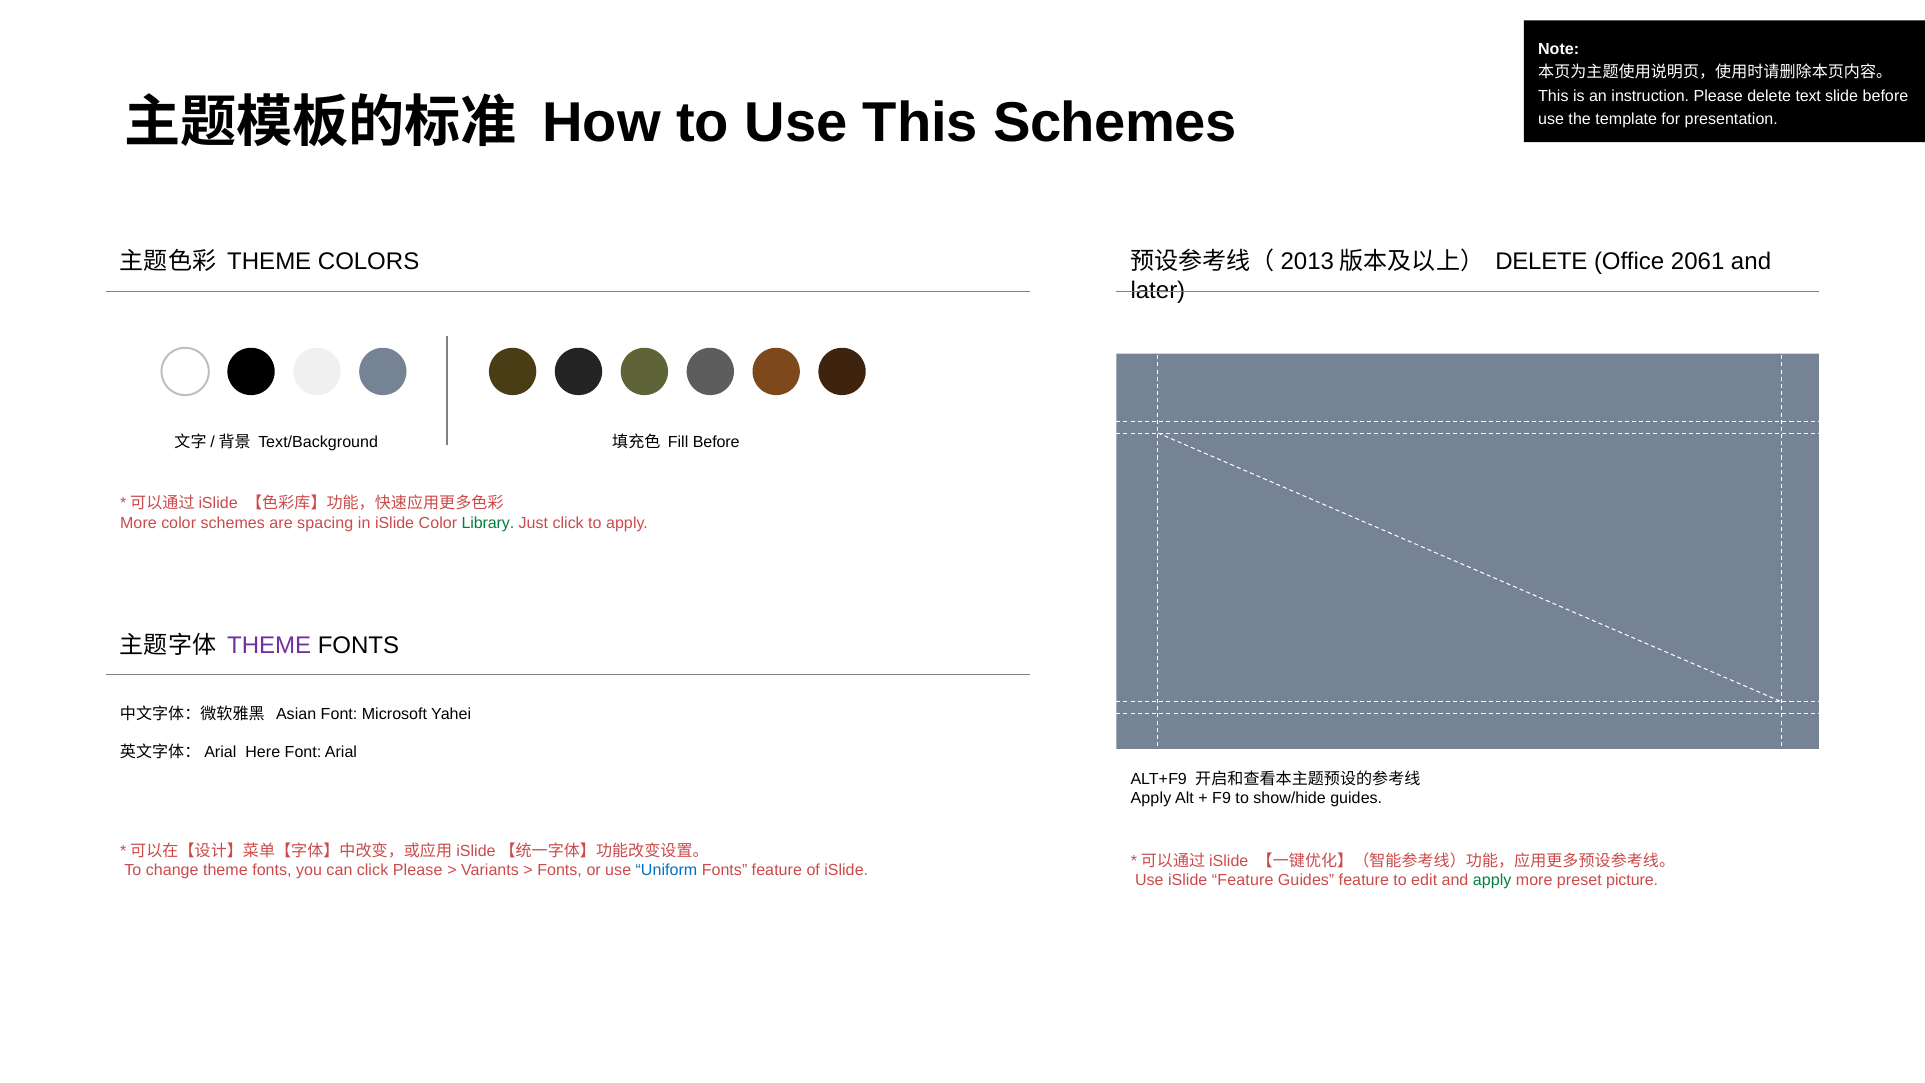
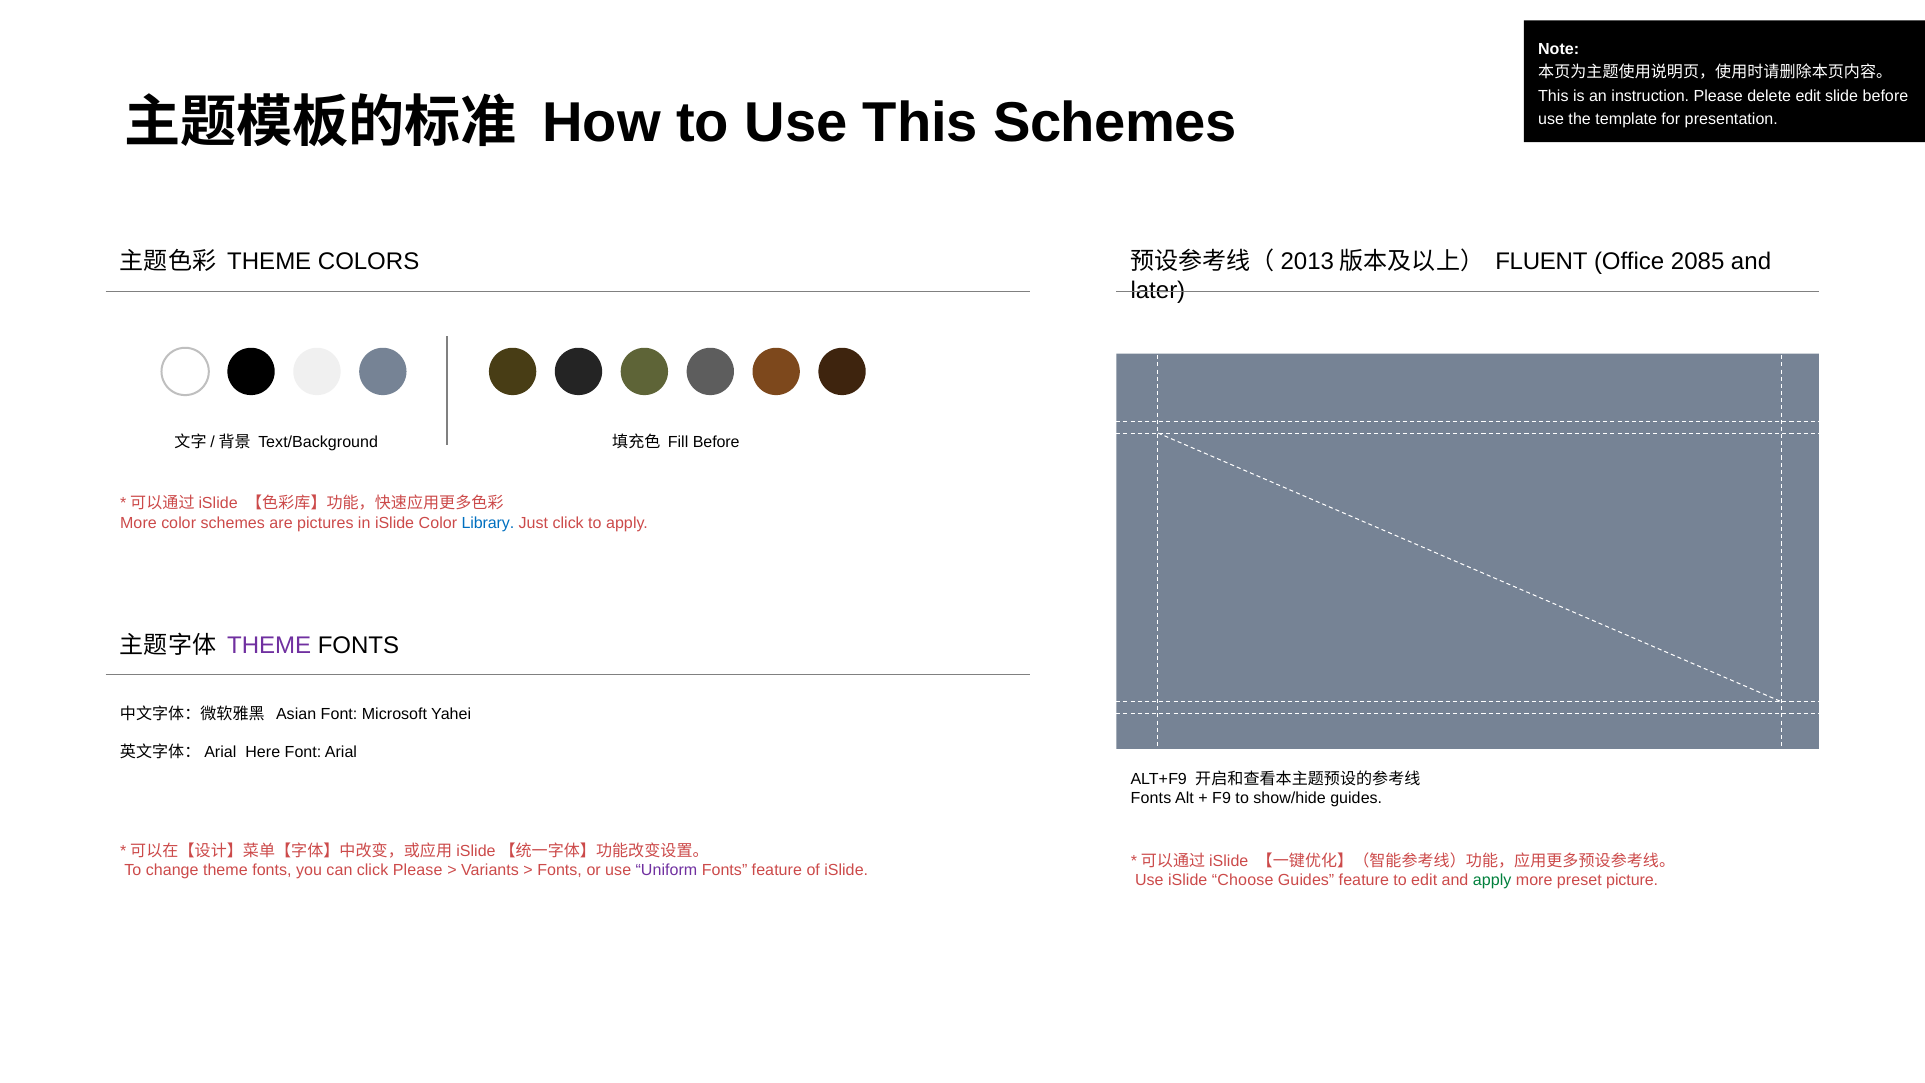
delete text: text -> edit
DELETE at (1541, 262): DELETE -> FLUENT
2061: 2061 -> 2085
spacing: spacing -> pictures
Library colour: green -> blue
Apply at (1151, 798): Apply -> Fonts
Uniform colour: blue -> purple
iSlide Feature: Feature -> Choose
